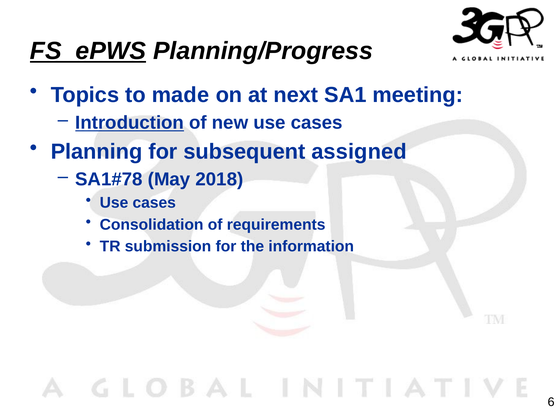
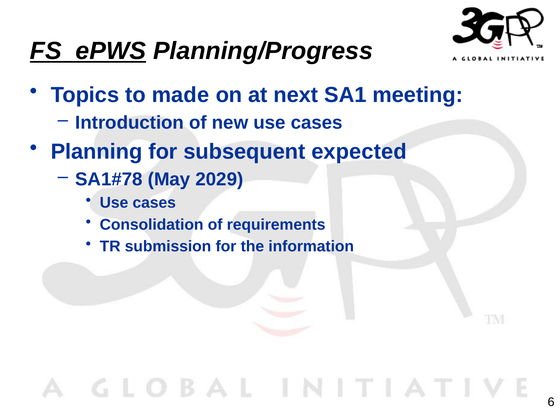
Introduction underline: present -> none
assigned: assigned -> expected
2018: 2018 -> 2029
